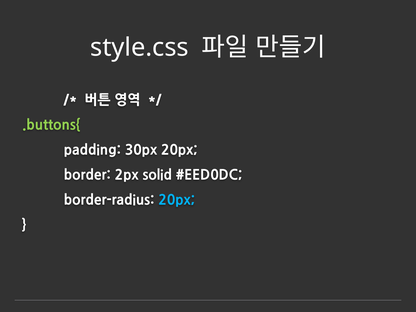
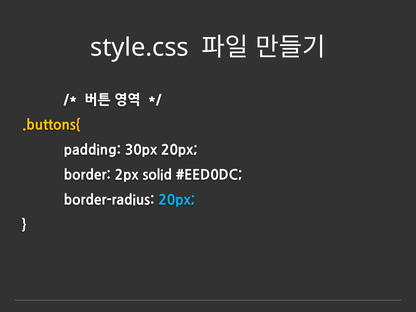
.buttons{ colour: light green -> yellow
